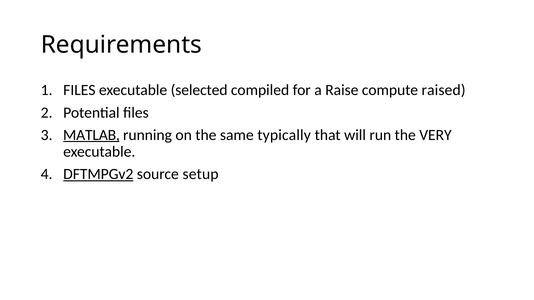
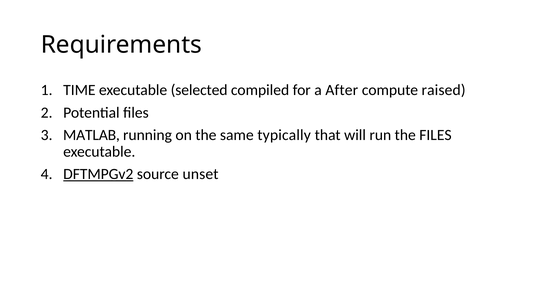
FILES at (79, 90): FILES -> TIME
Raise: Raise -> After
MATLAB underline: present -> none
the VERY: VERY -> FILES
setup: setup -> unset
